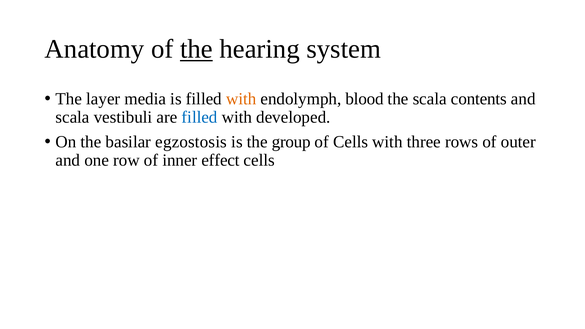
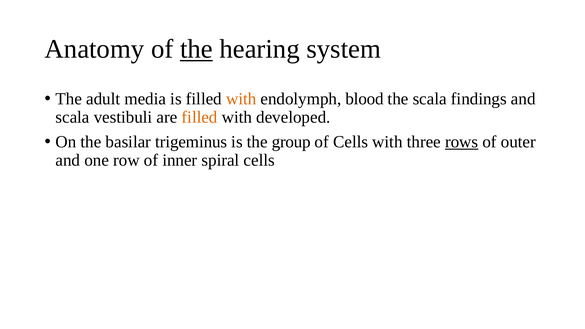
layer: layer -> adult
contents: contents -> findings
filled at (200, 117) colour: blue -> orange
egzostosis: egzostosis -> trigeminus
rows underline: none -> present
effect: effect -> spiral
